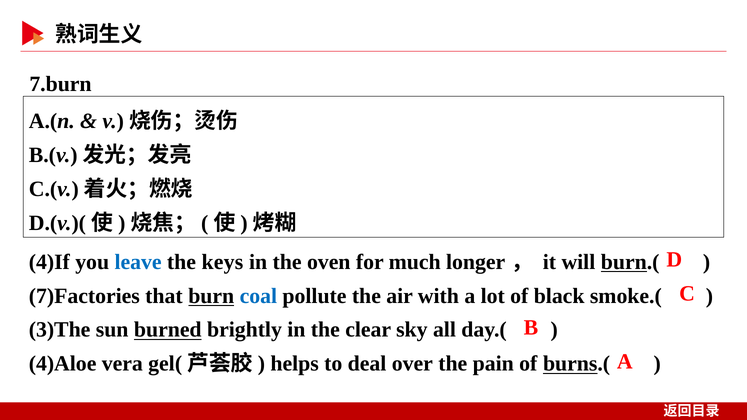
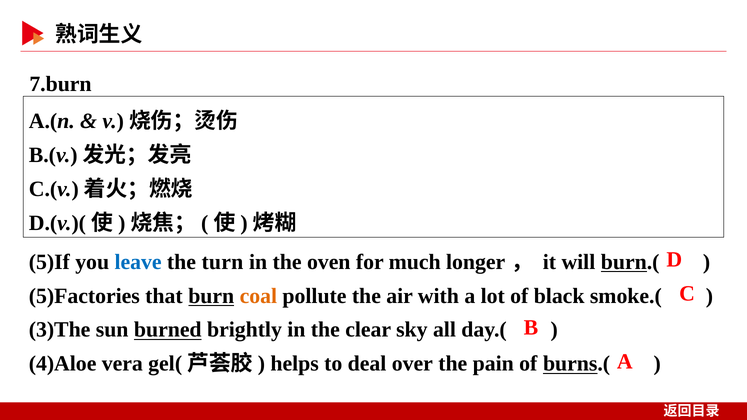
4)If: 4)If -> 5)If
keys: keys -> turn
7)Factories: 7)Factories -> 5)Factories
coal colour: blue -> orange
